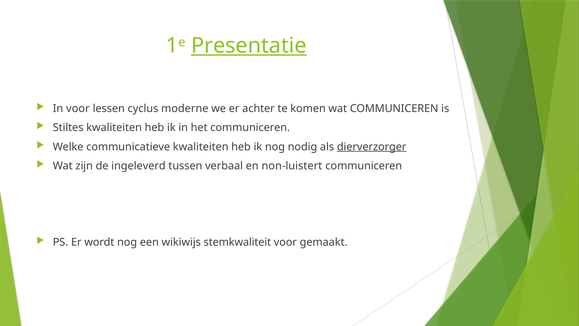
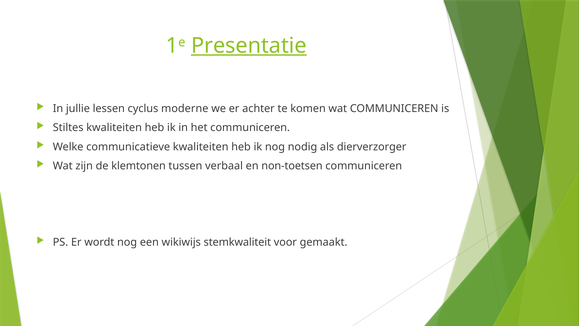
In voor: voor -> jullie
dierverzorger underline: present -> none
ingeleverd: ingeleverd -> klemtonen
non-luistert: non-luistert -> non-toetsen
